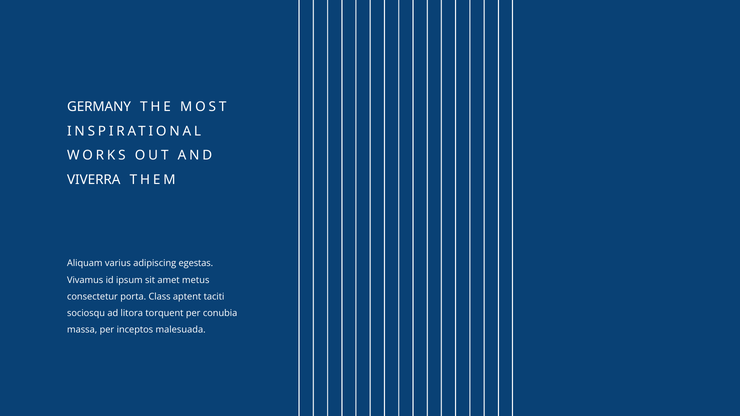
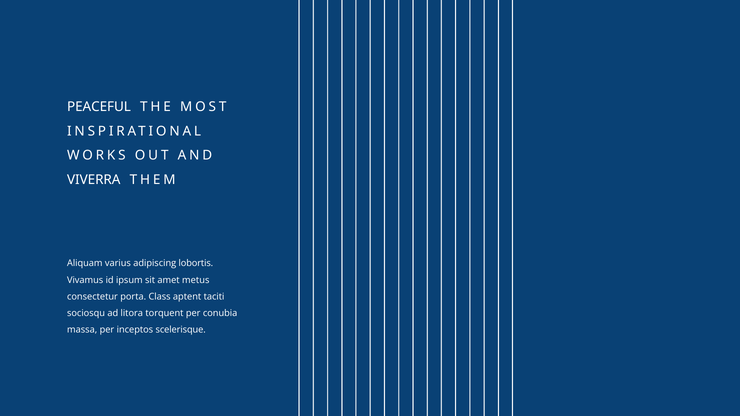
GERMANY: GERMANY -> PEACEFUL
egestas: egestas -> lobortis
malesuada: malesuada -> scelerisque
